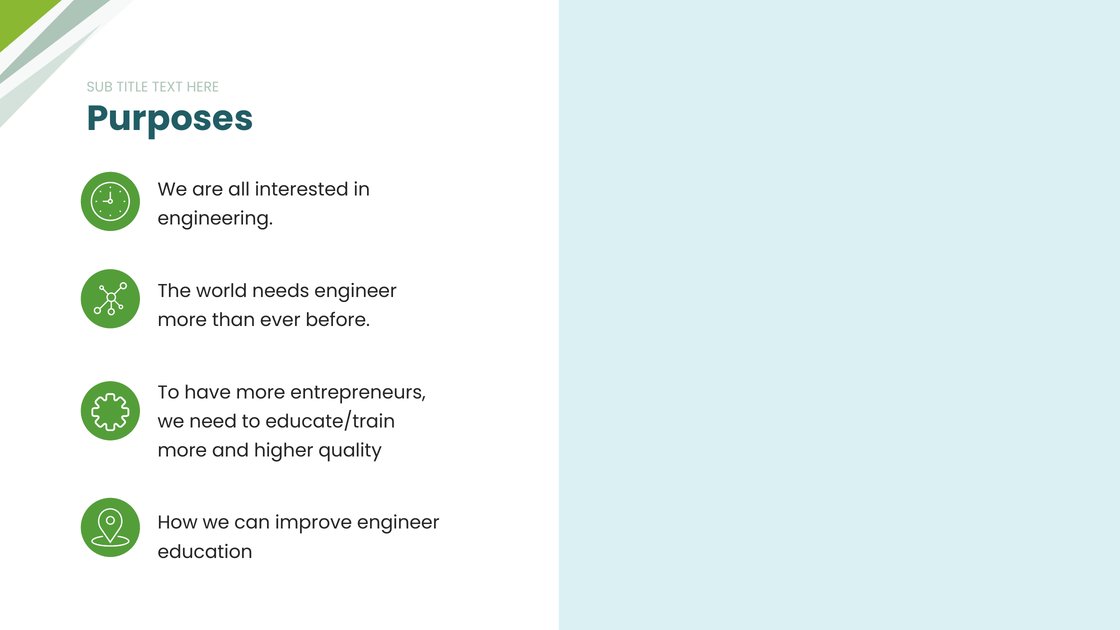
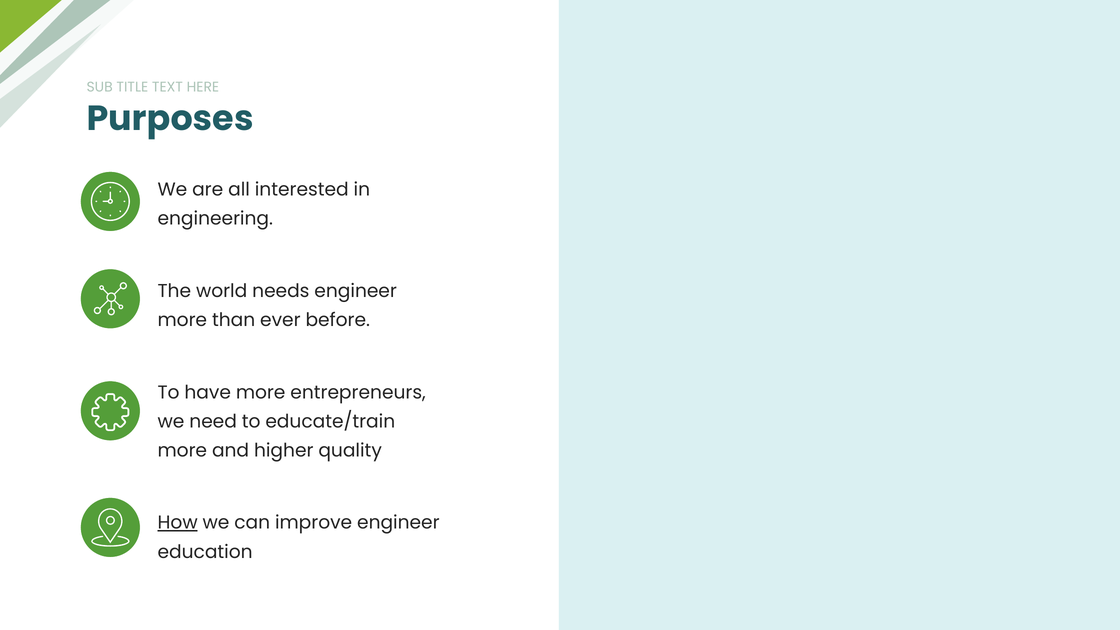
How underline: none -> present
